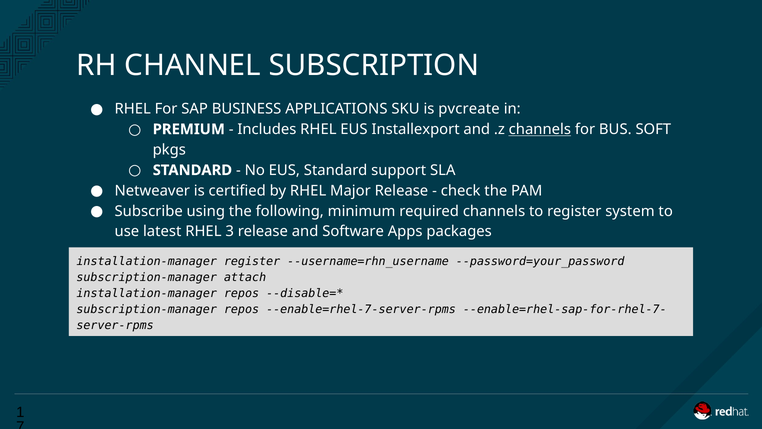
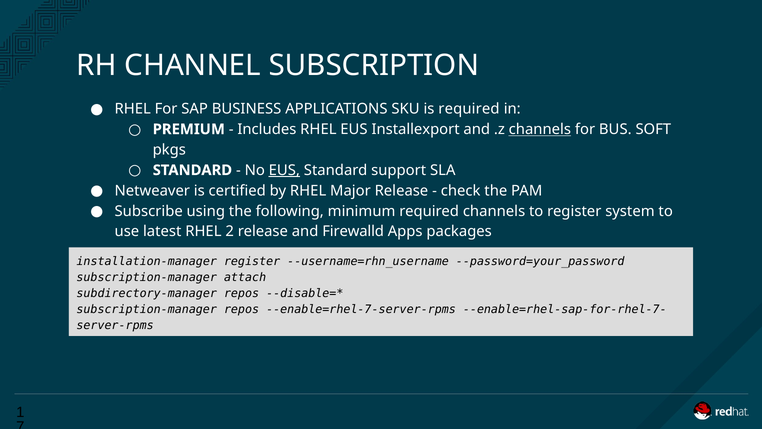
is pvcreate: pvcreate -> required
EUS at (284, 170) underline: none -> present
3: 3 -> 2
Software: Software -> Firewalld
installation-manager at (147, 293): installation-manager -> subdirectory-manager
